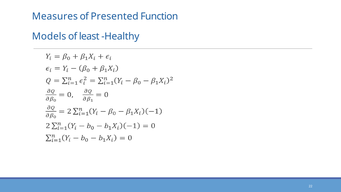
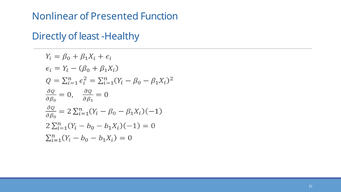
Measures: Measures -> Nonlinear
Models: Models -> Directly
